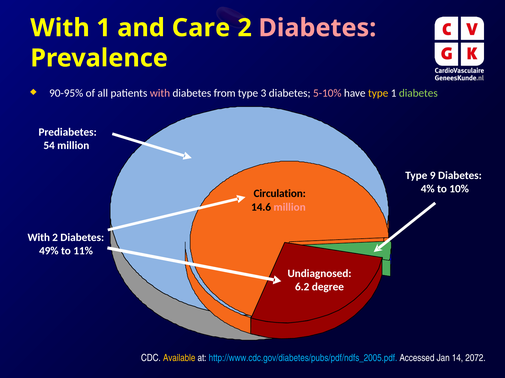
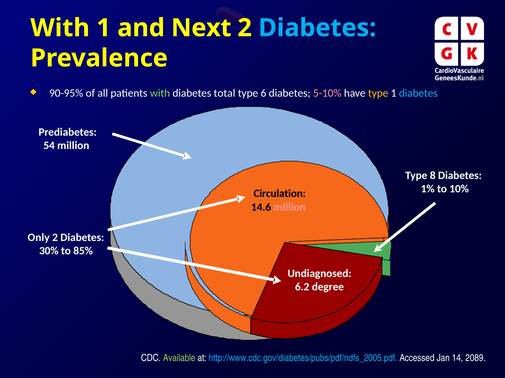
Care: Care -> Next
Diabetes at (317, 28) colour: pink -> light blue
with at (160, 93) colour: pink -> light green
from: from -> total
3: 3 -> 6
diabetes at (418, 93) colour: light green -> light blue
9: 9 -> 8
4%: 4% -> 1%
With at (39, 238): With -> Only
49%: 49% -> 30%
11%: 11% -> 85%
Available colour: yellow -> light green
2072: 2072 -> 2089
